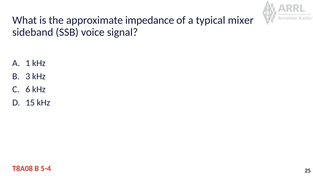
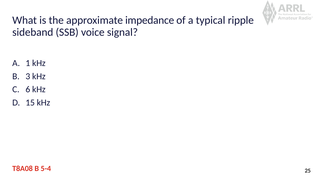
mixer: mixer -> ripple
